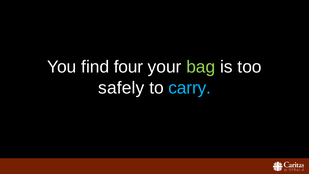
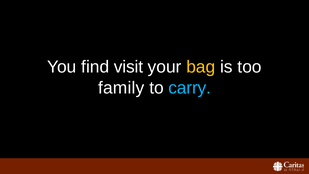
four: four -> visit
bag colour: light green -> yellow
safely: safely -> family
